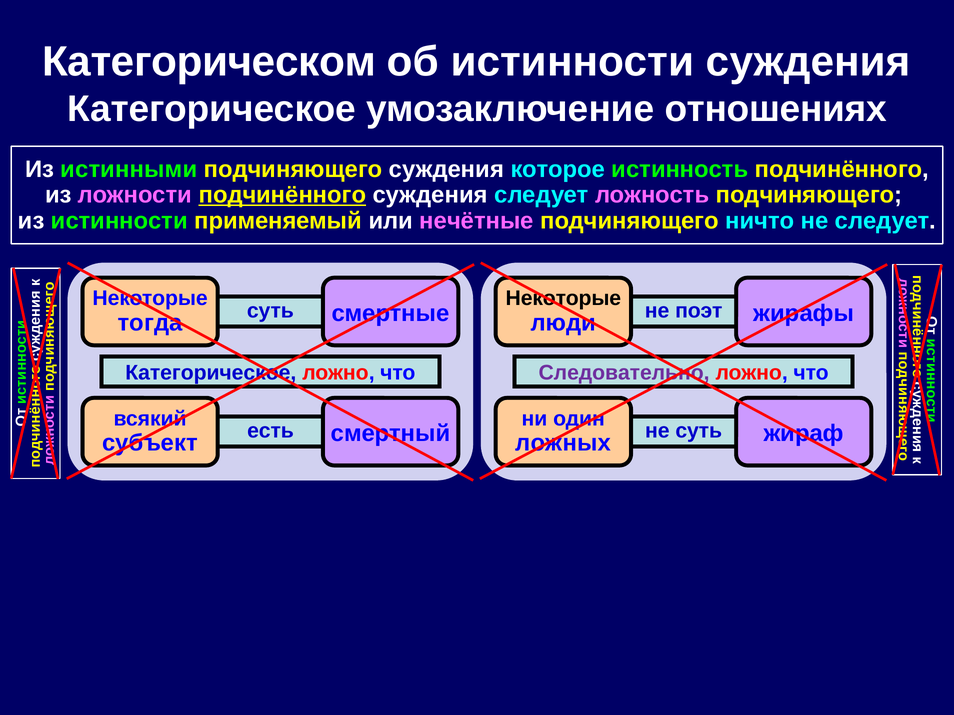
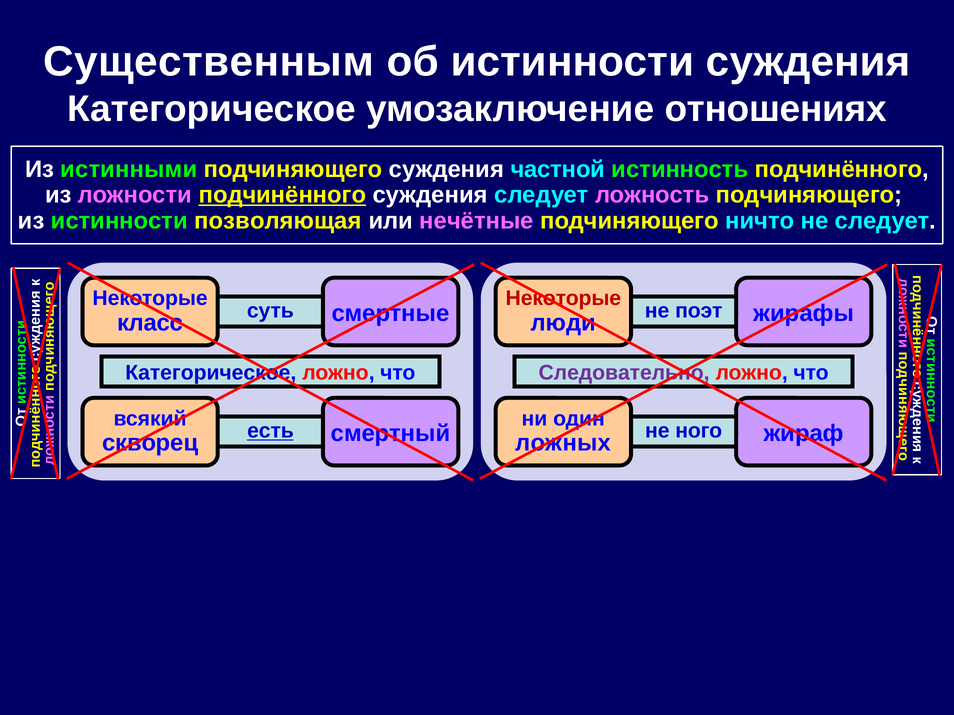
Категорическом: Категорическом -> Существенным
которое: которое -> частной
применяемый: применяемый -> позволяющая
Некоторые at (563, 299) colour: black -> red
тогда: тогда -> класс
есть underline: none -> present
не суть: суть -> ного
субъект: субъект -> скворец
